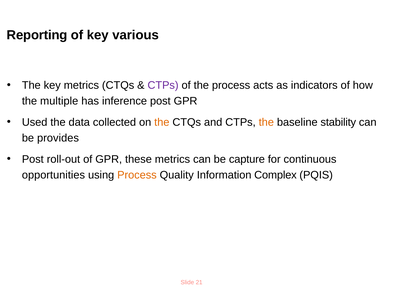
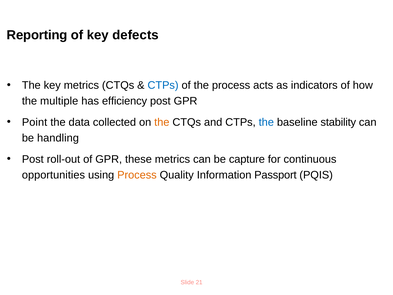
various: various -> defects
CTPs at (163, 85) colour: purple -> blue
inference: inference -> efficiency
Used: Used -> Point
the at (266, 122) colour: orange -> blue
provides: provides -> handling
Complex: Complex -> Passport
